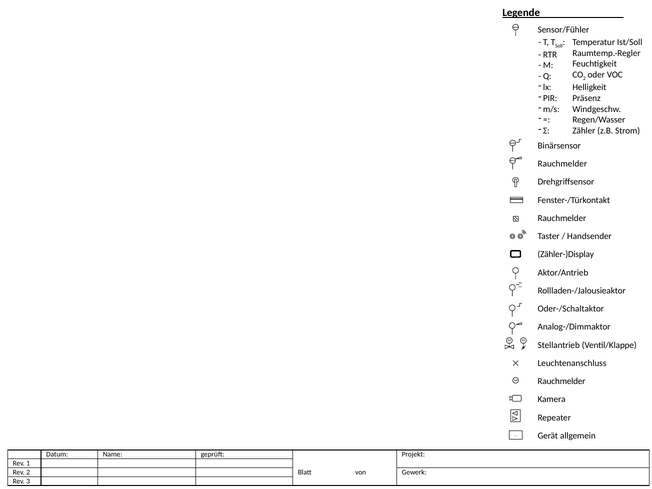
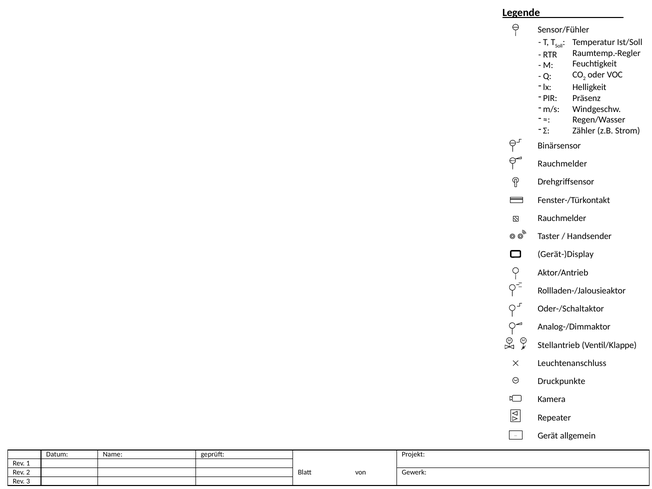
Zähler-)Display: Zähler-)Display -> Gerät-)Display
Rauchmelder at (562, 381): Rauchmelder -> Druckpunkte
